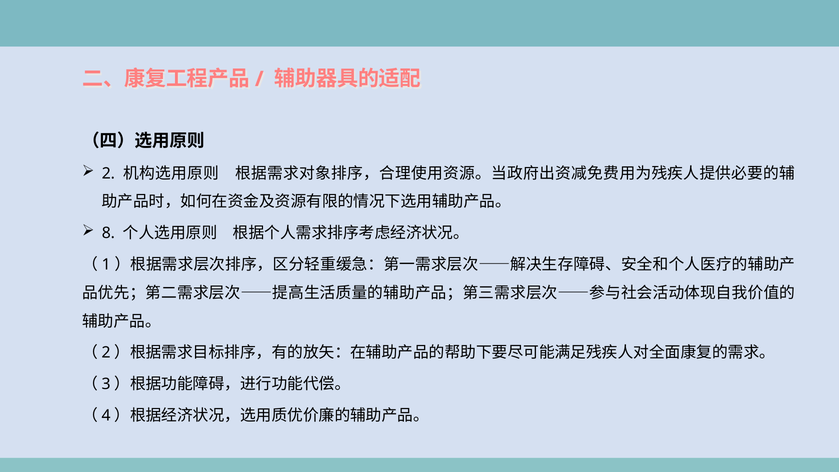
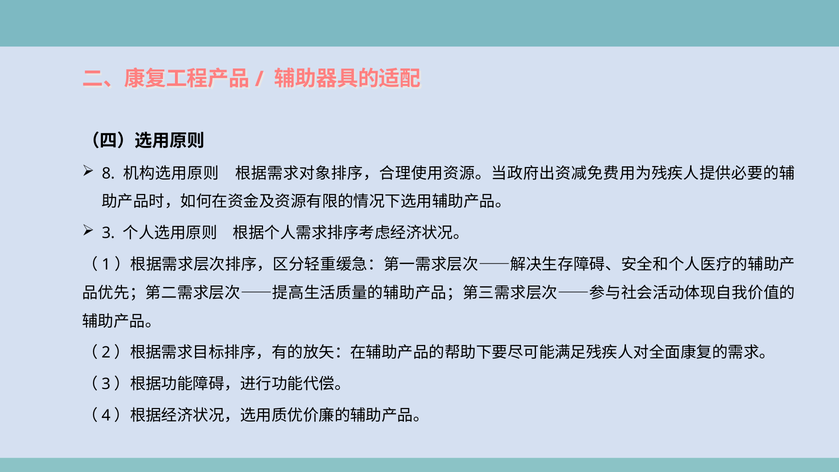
2: 2 -> 8
8: 8 -> 3
